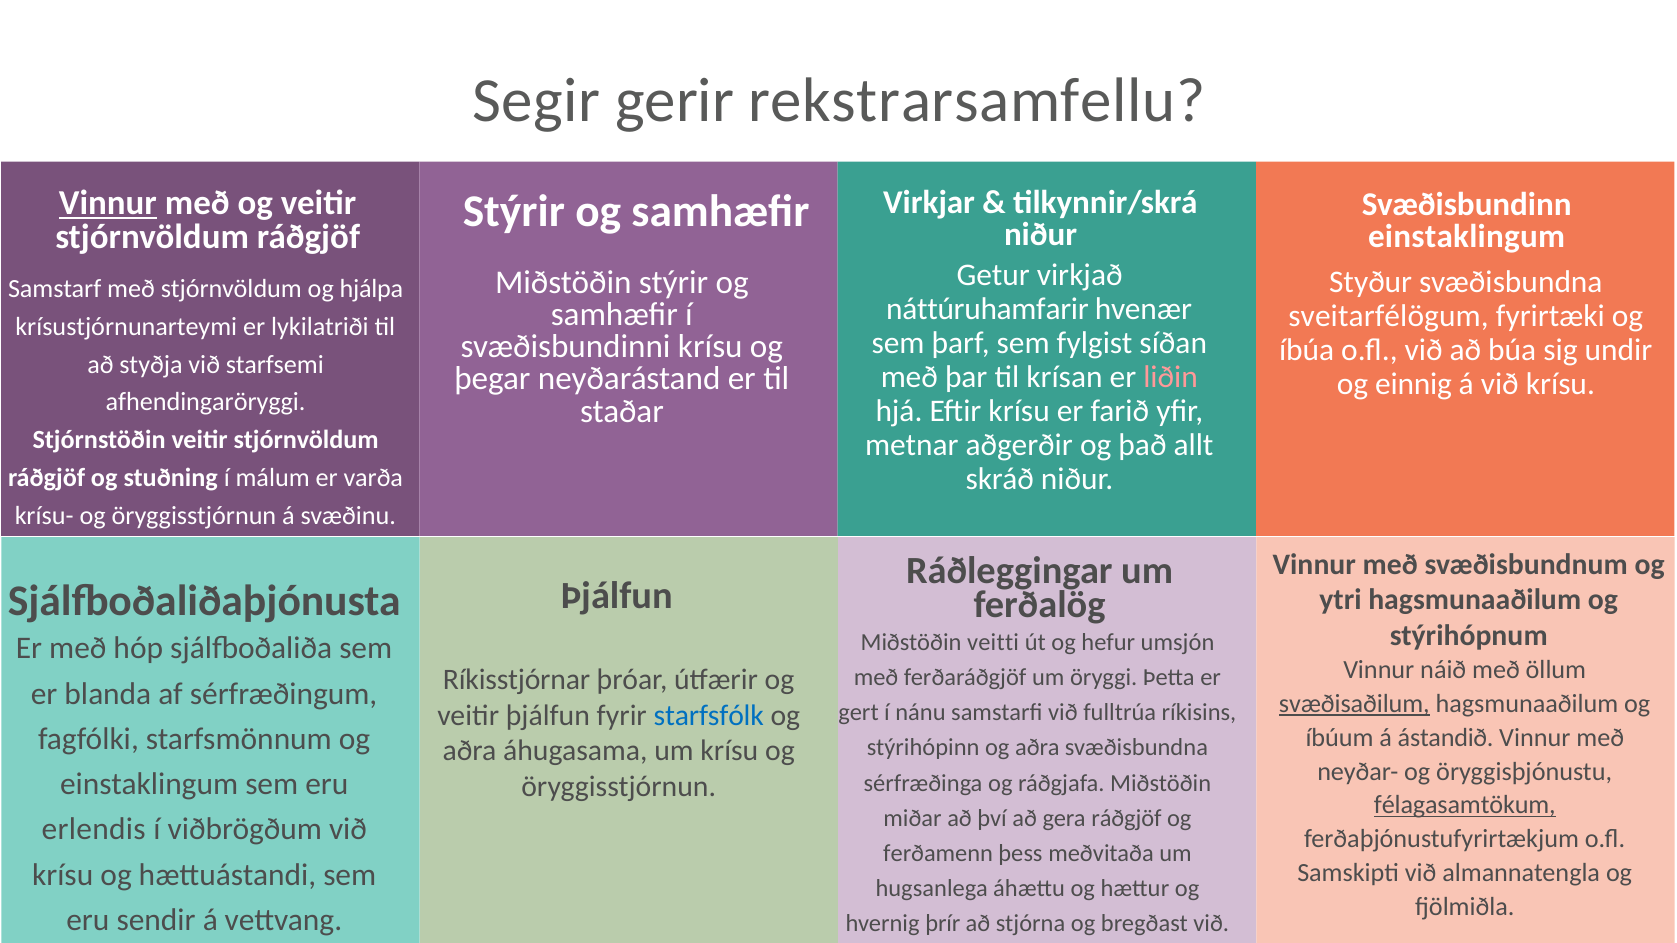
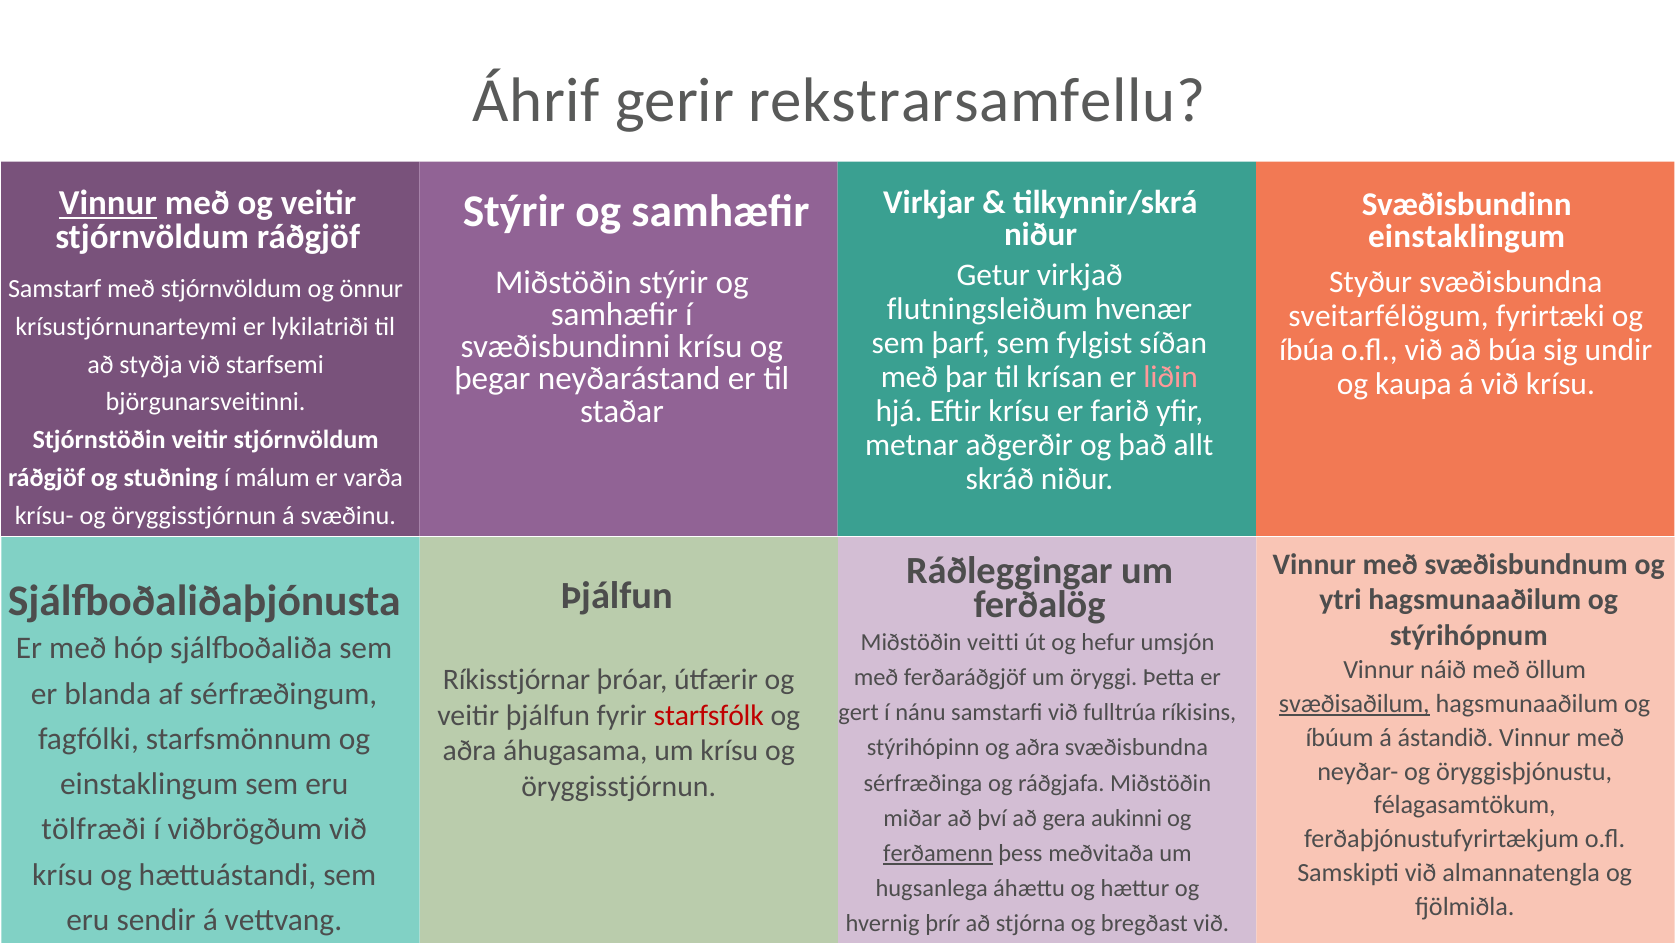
Segir: Segir -> Áhrif
hjálpa: hjálpa -> önnur
náttúruhamfarir: náttúruhamfarir -> flutningsleiðum
einnig: einnig -> kaupa
afhendingaröryggi: afhendingaröryggi -> björgunarsveitinni
starfsfólk colour: blue -> red
félagasamtökum underline: present -> none
gera ráðgjöf: ráðgjöf -> aukinni
erlendis: erlendis -> tölfræði
ferðamenn underline: none -> present
